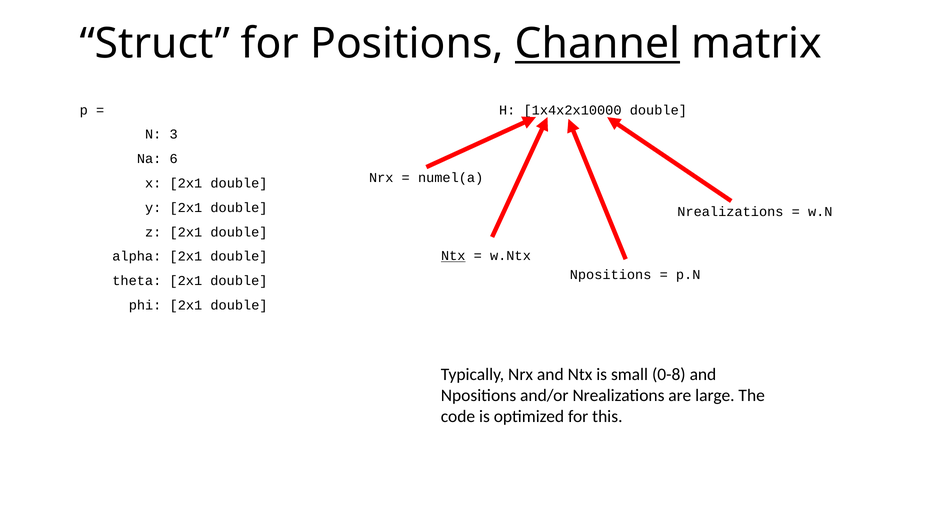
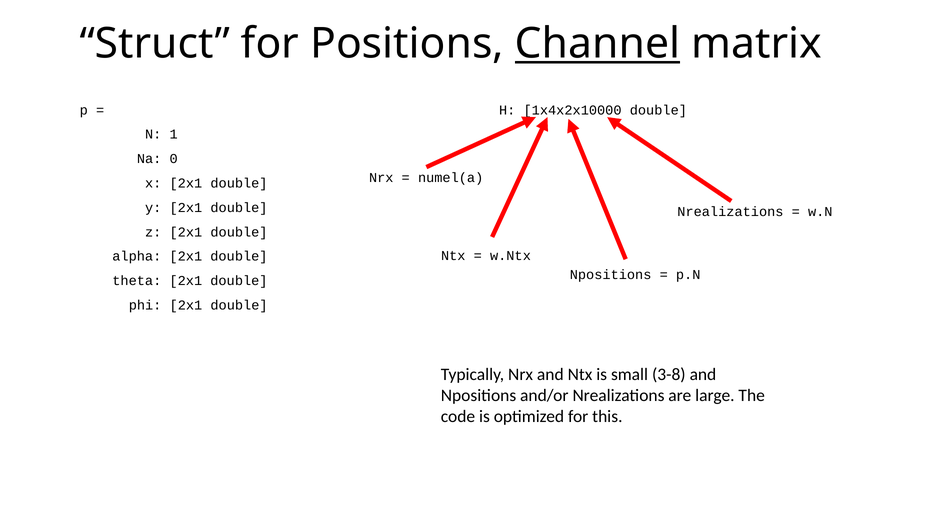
3: 3 -> 1
6: 6 -> 0
Ntx at (453, 256) underline: present -> none
0-8: 0-8 -> 3-8
